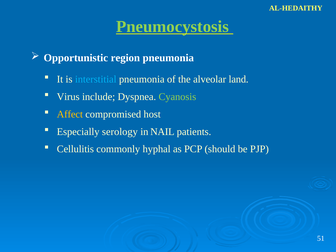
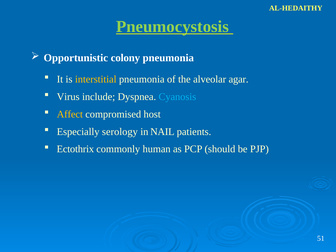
region: region -> colony
interstitial colour: light blue -> yellow
land: land -> agar
Cyanosis colour: light green -> light blue
Cellulitis: Cellulitis -> Ectothrix
hyphal: hyphal -> human
